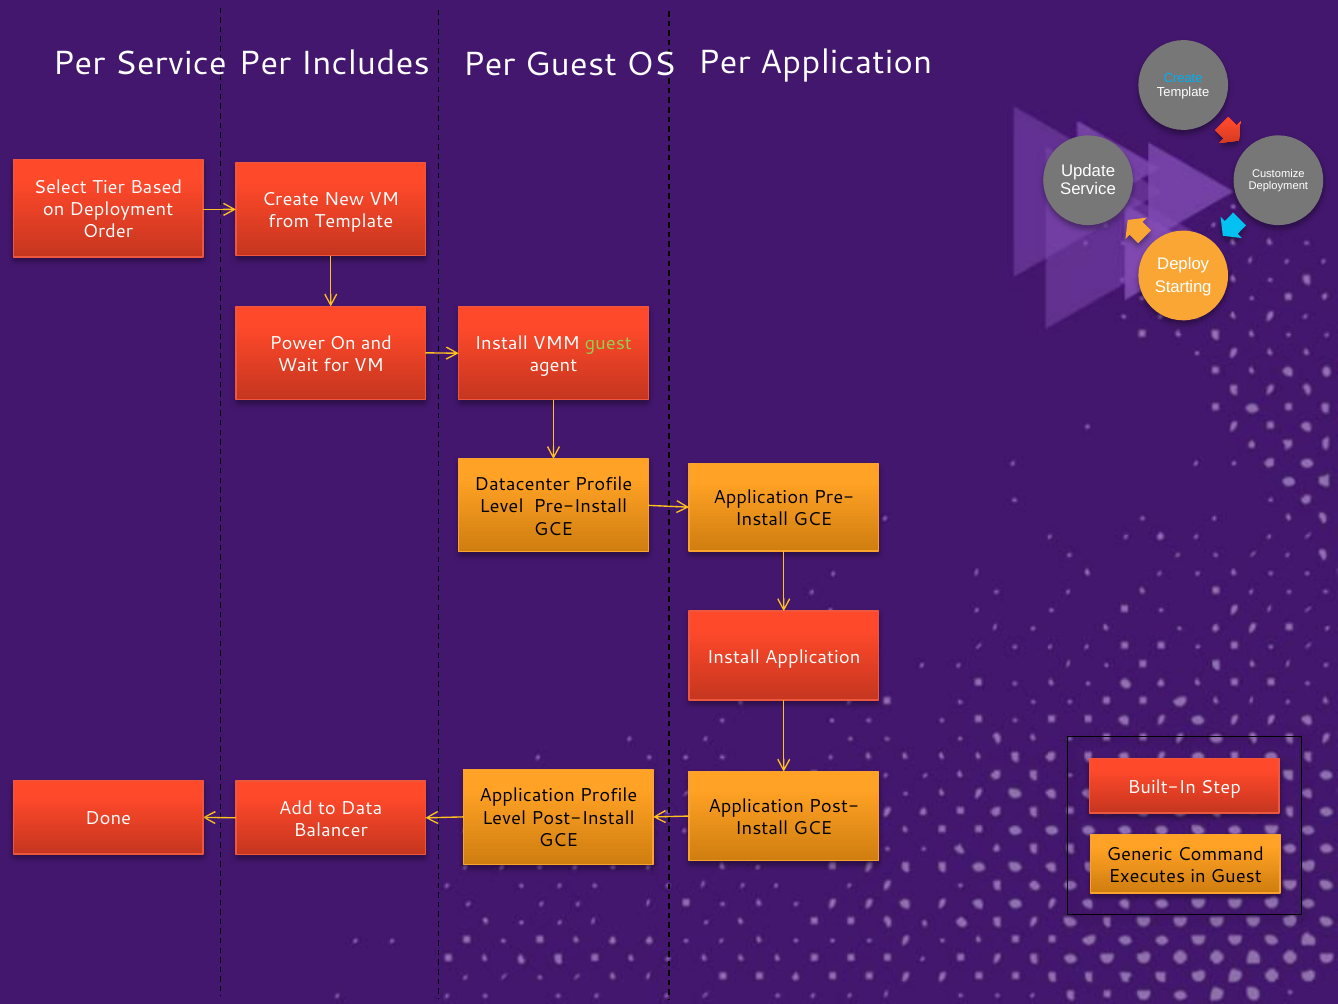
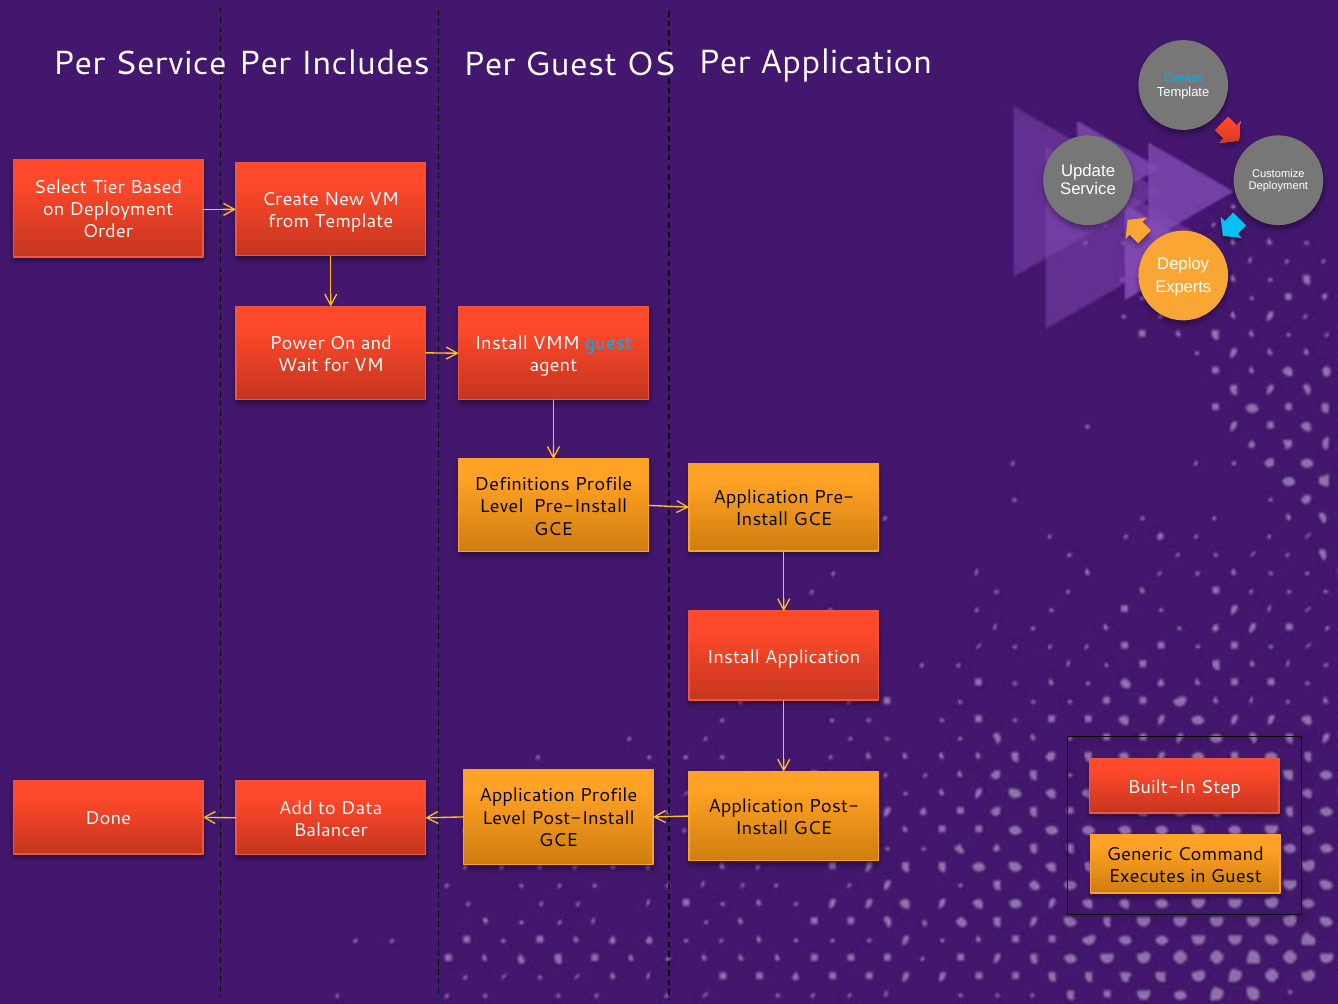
Starting: Starting -> Experts
guest at (608, 343) colour: light green -> light blue
Datacenter: Datacenter -> Definitions
